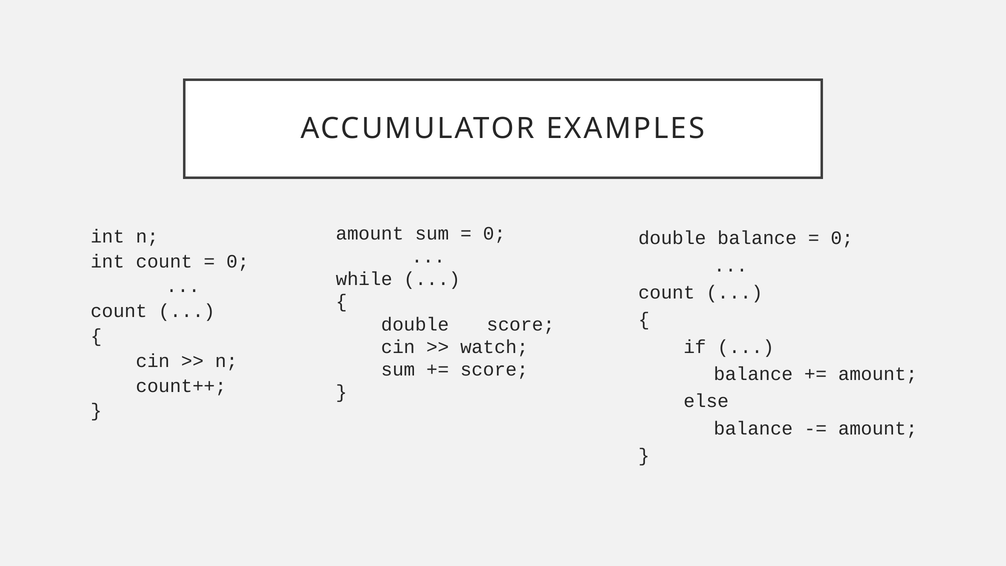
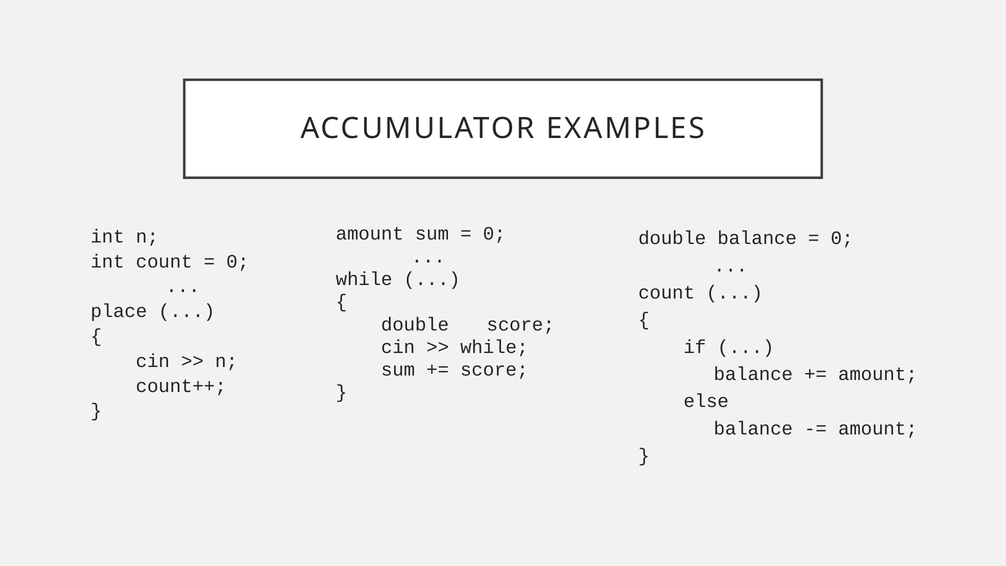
count at (119, 311): count -> place
watch at (494, 347): watch -> while
